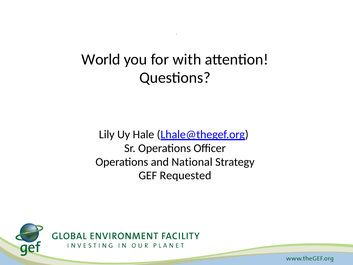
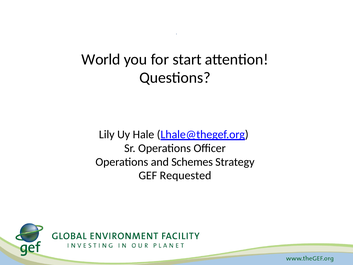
with: with -> start
National: National -> Schemes
